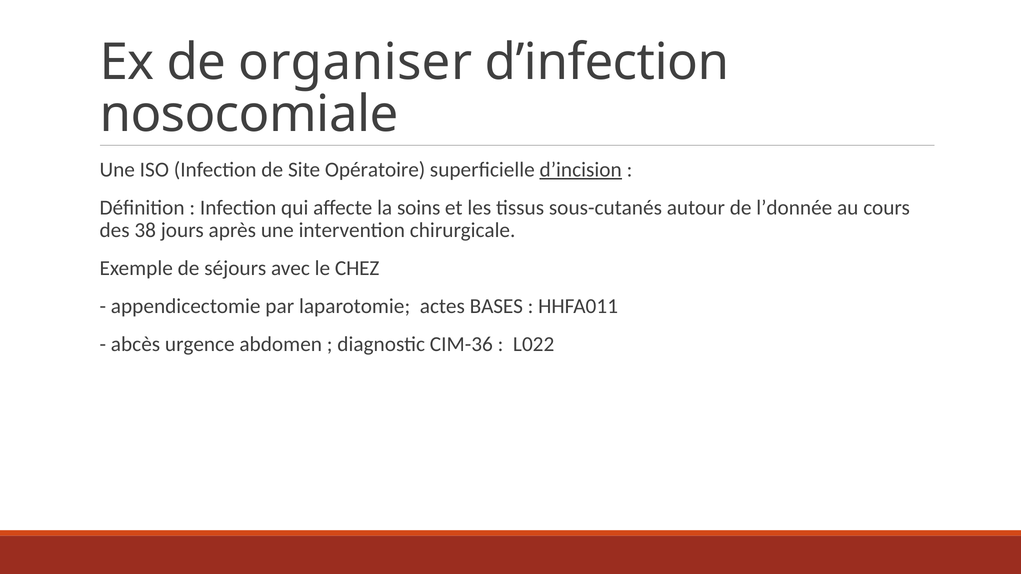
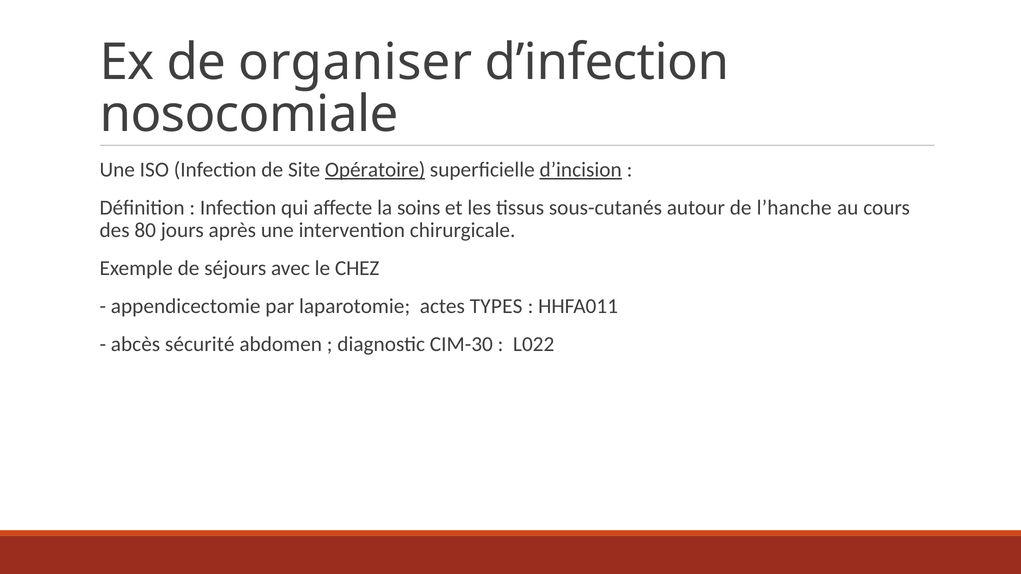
Opératoire underline: none -> present
l’donnée: l’donnée -> l’hanche
38: 38 -> 80
BASES: BASES -> TYPES
urgence: urgence -> sécurité
CIM-36: CIM-36 -> CIM-30
